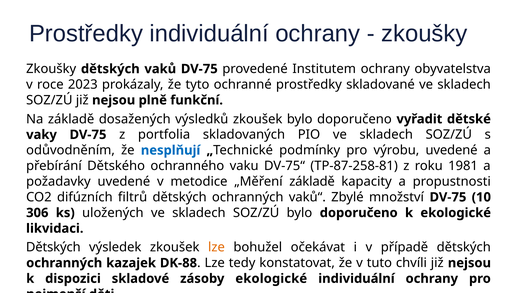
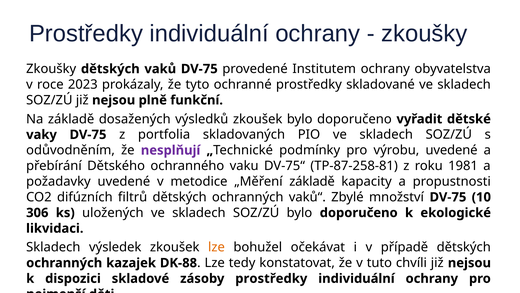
nesplňují colour: blue -> purple
Dětských at (53, 247): Dětských -> Skladech
zásoby ekologické: ekologické -> prostředky
